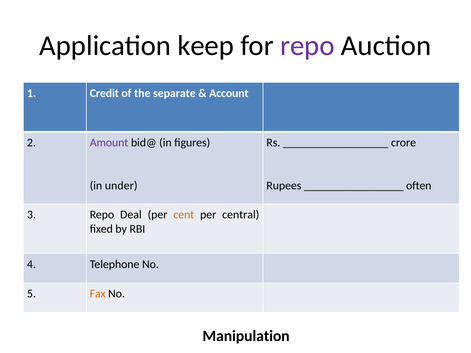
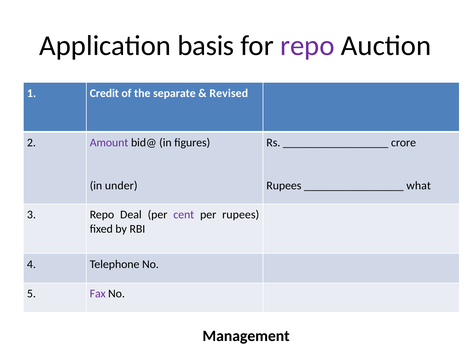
keep: keep -> basis
Account: Account -> Revised
often: often -> what
cent colour: orange -> purple
per central: central -> rupees
Fax colour: orange -> purple
Manipulation: Manipulation -> Management
